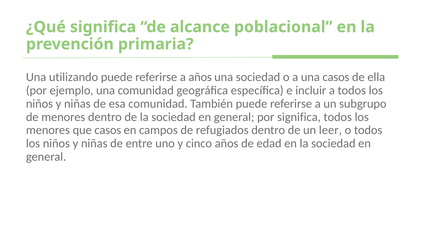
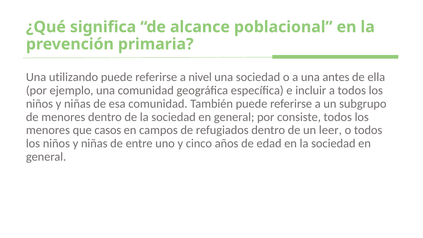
a años: años -> nivel
una casos: casos -> antes
por significa: significa -> consiste
